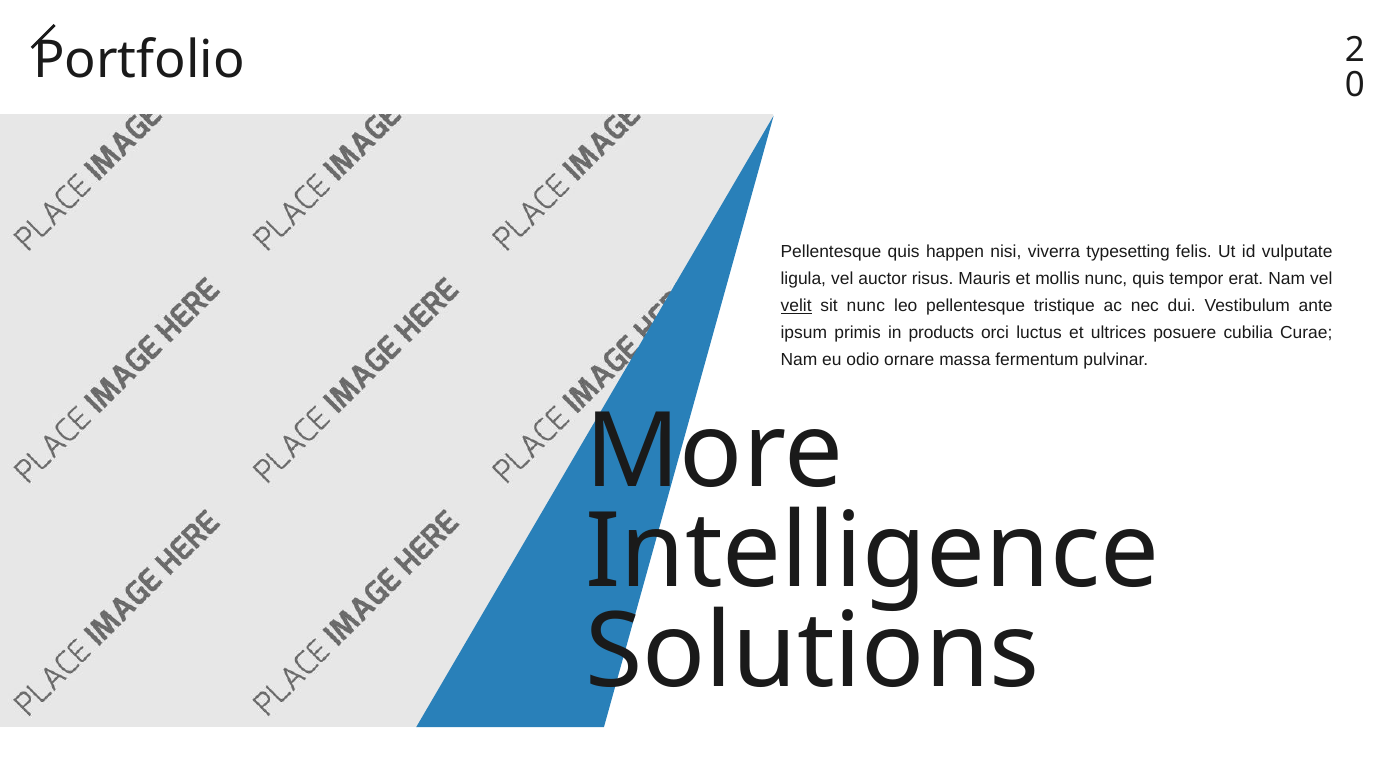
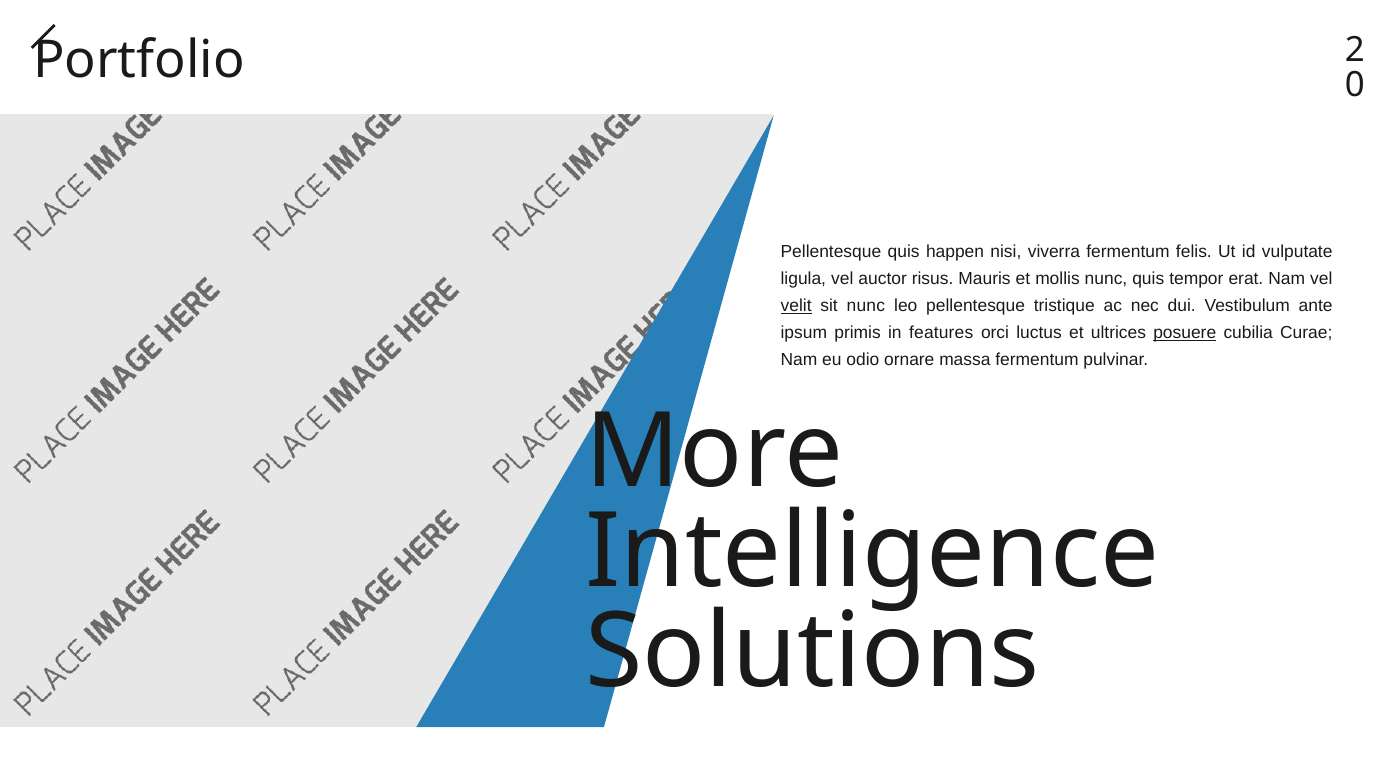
viverra typesetting: typesetting -> fermentum
products: products -> features
posuere underline: none -> present
